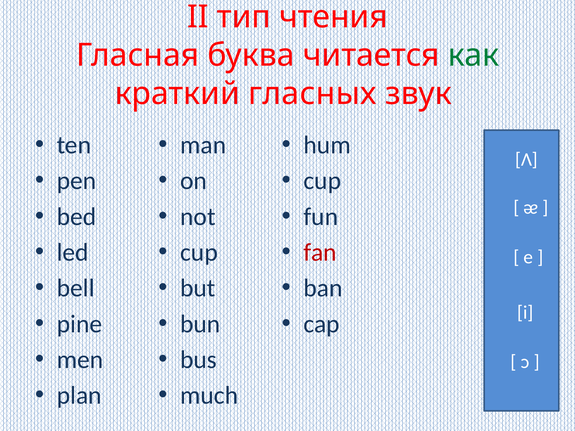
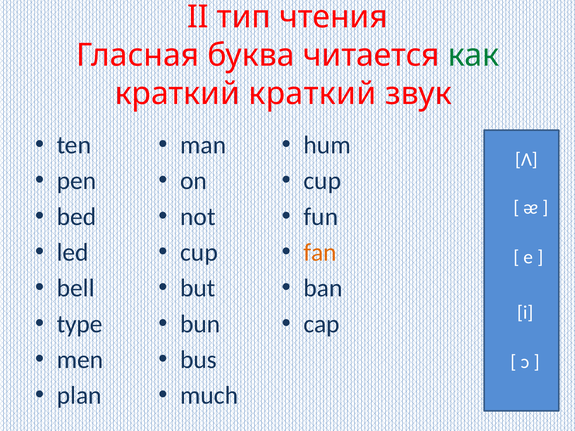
краткий гласных: гласных -> краткий
fan colour: red -> orange
pine: pine -> type
